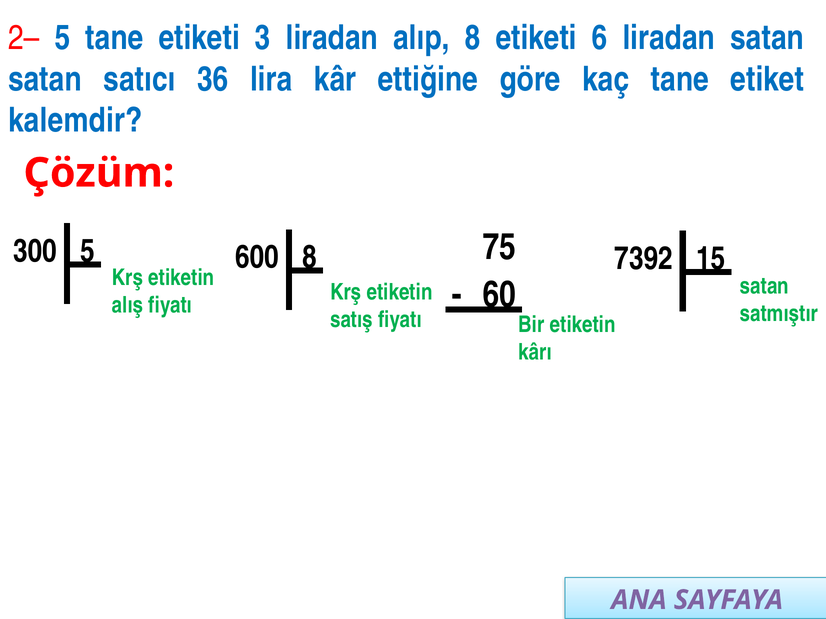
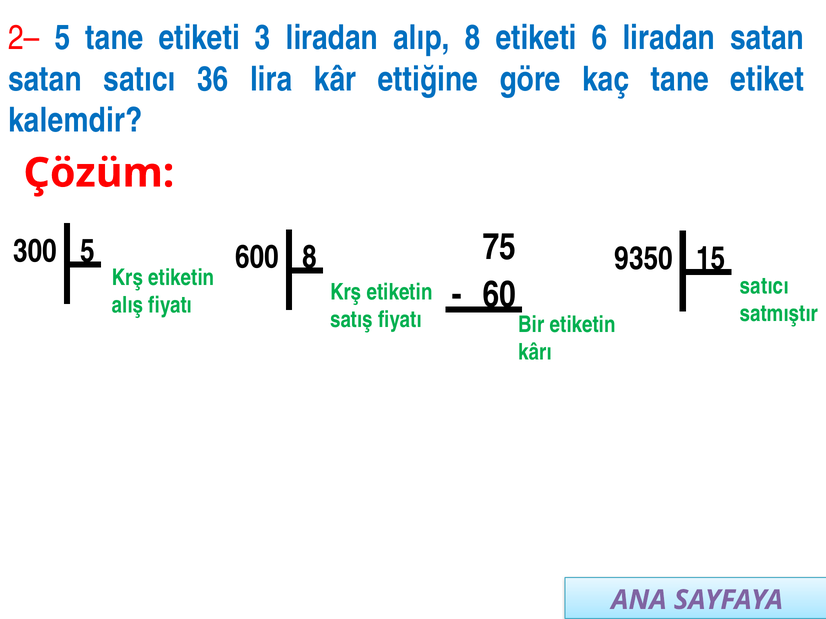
7392: 7392 -> 9350
satan at (764, 286): satan -> satıcı
